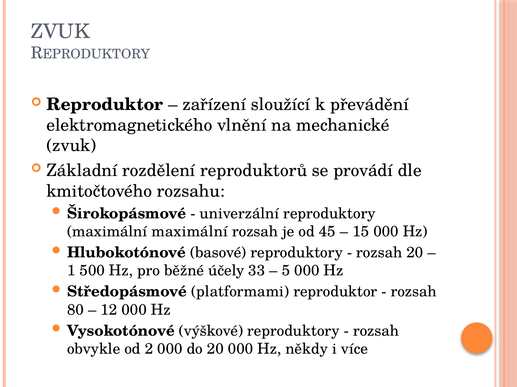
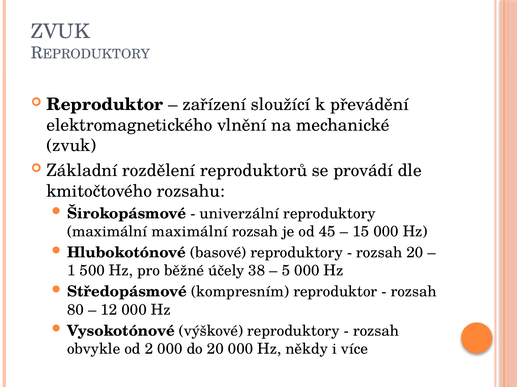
33: 33 -> 38
platformami: platformami -> kompresním
